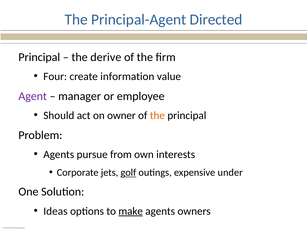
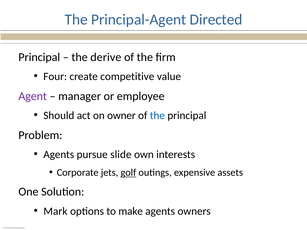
information: information -> competitive
the at (157, 116) colour: orange -> blue
from: from -> slide
under: under -> assets
Ideas: Ideas -> Mark
make underline: present -> none
